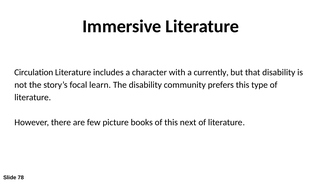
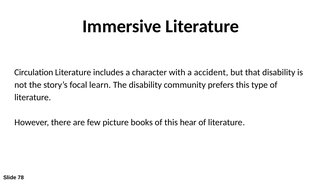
currently: currently -> accident
next: next -> hear
